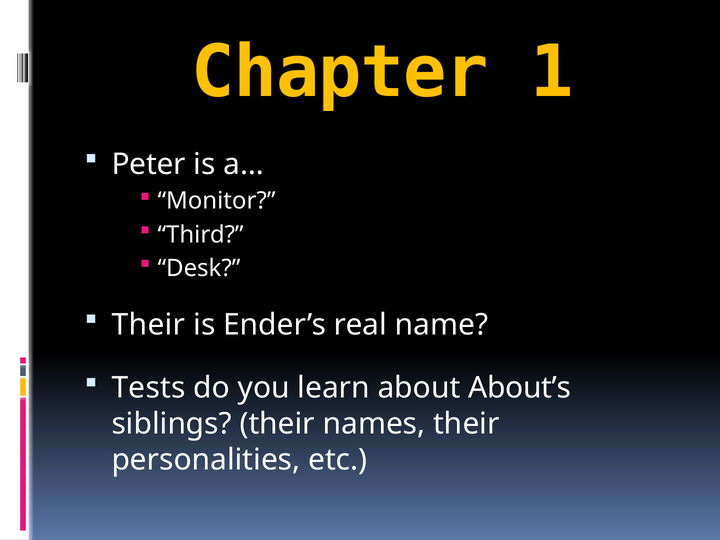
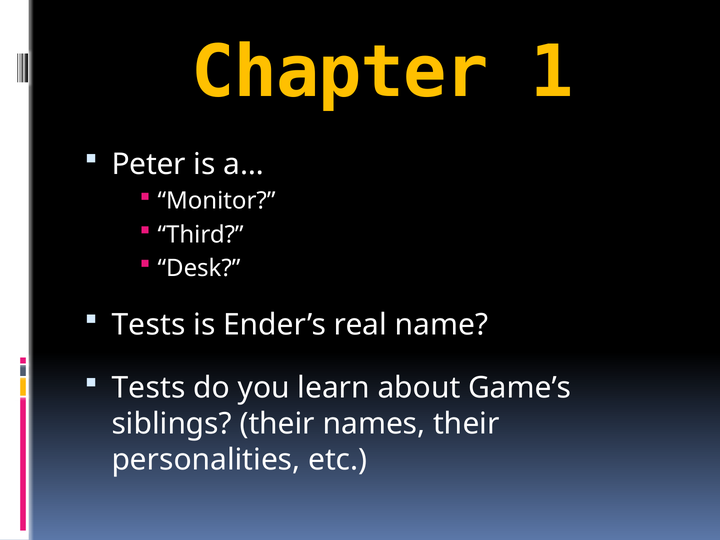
Their at (148, 325): Their -> Tests
About’s: About’s -> Game’s
